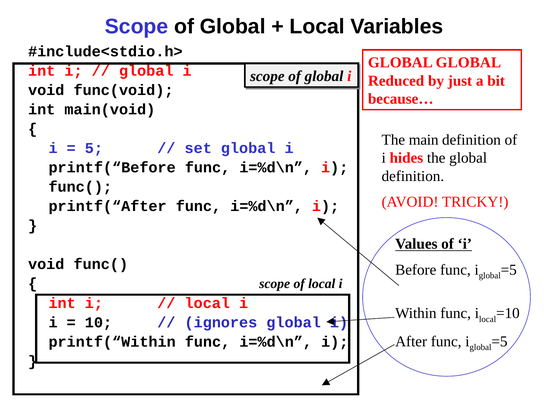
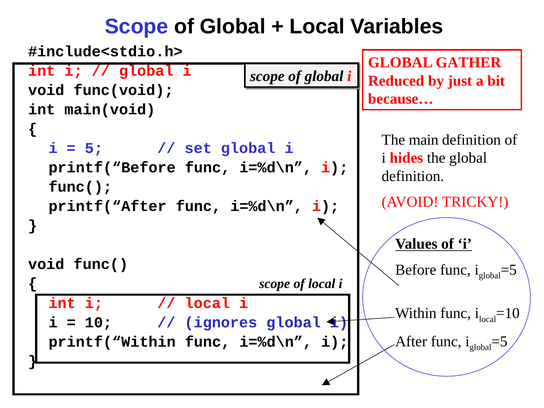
GLOBAL GLOBAL: GLOBAL -> GATHER
